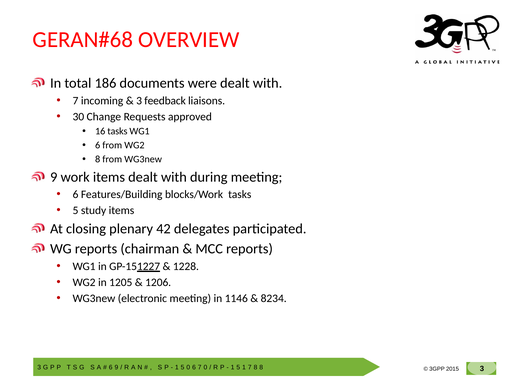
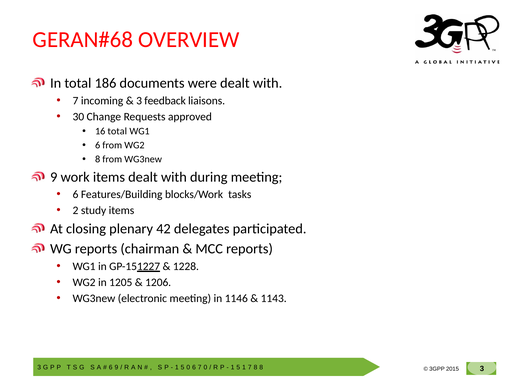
16 tasks: tasks -> total
5 at (76, 211): 5 -> 2
8234: 8234 -> 1143
